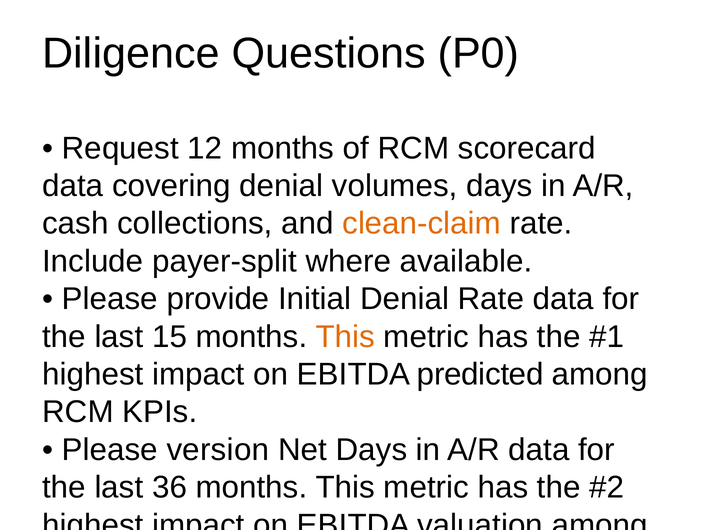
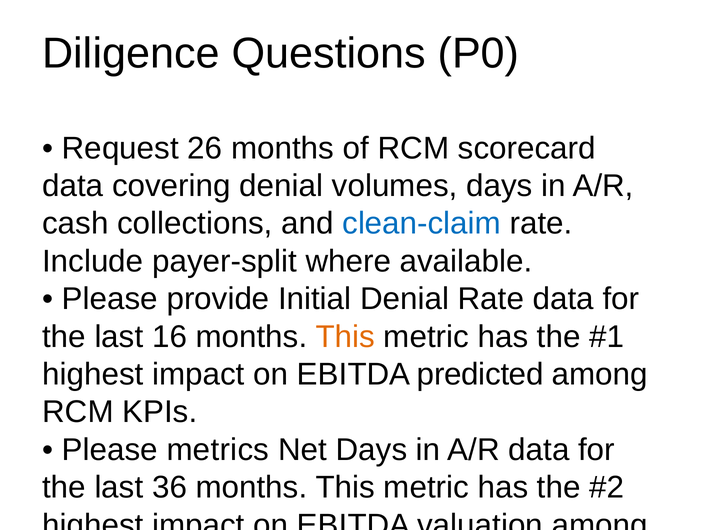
12: 12 -> 26
clean-claim colour: orange -> blue
15: 15 -> 16
version: version -> metrics
